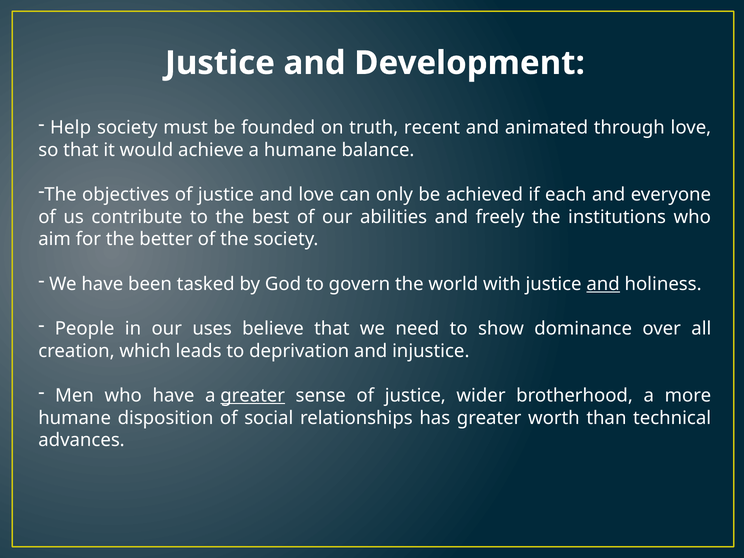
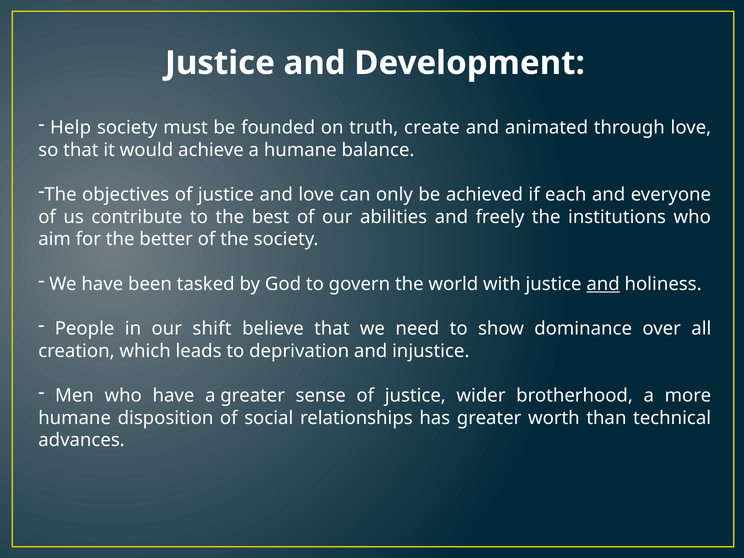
recent: recent -> create
uses: uses -> shift
greater at (253, 396) underline: present -> none
